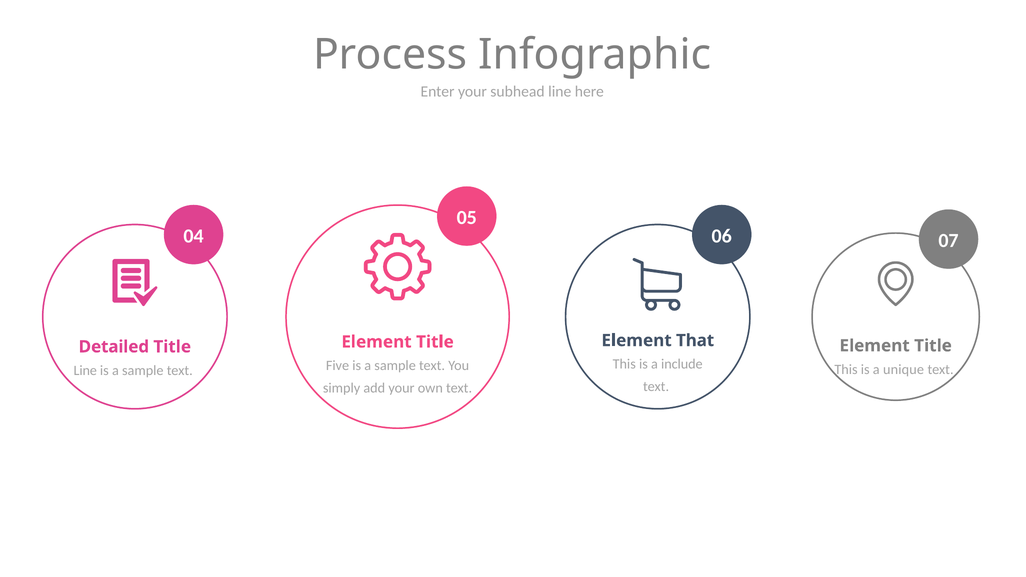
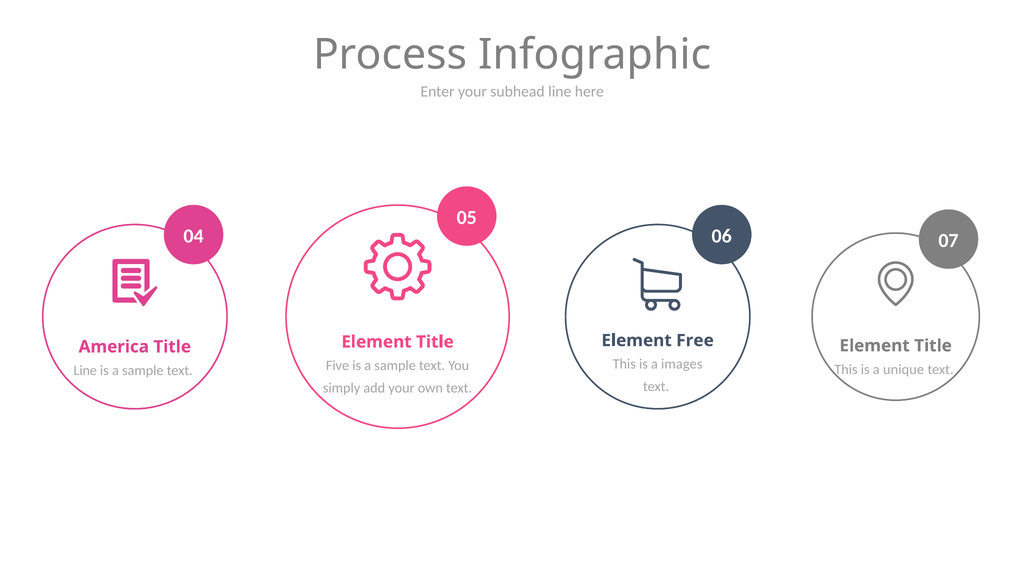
That: That -> Free
Detailed: Detailed -> America
include: include -> images
